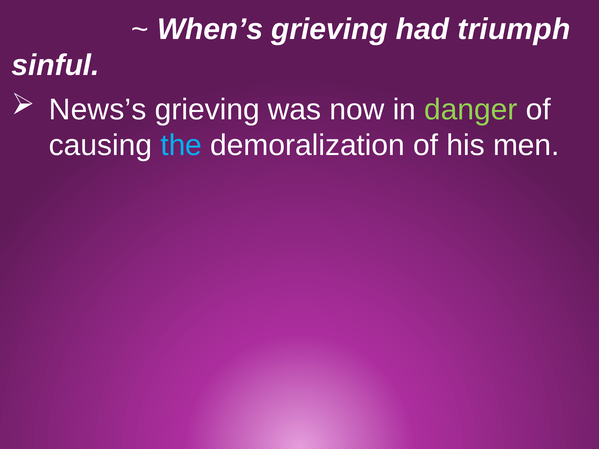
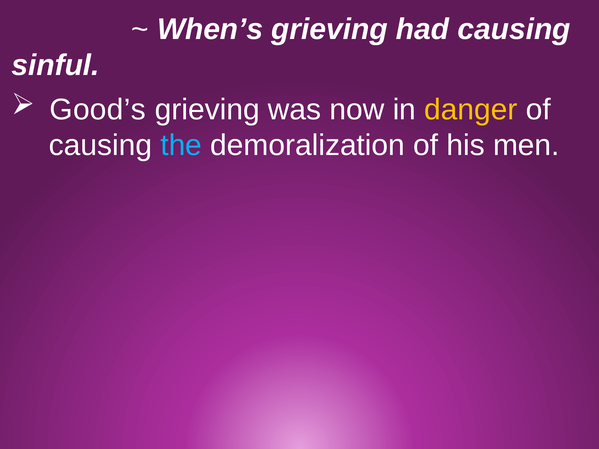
had triumph: triumph -> causing
News’s: News’s -> Good’s
danger colour: light green -> yellow
